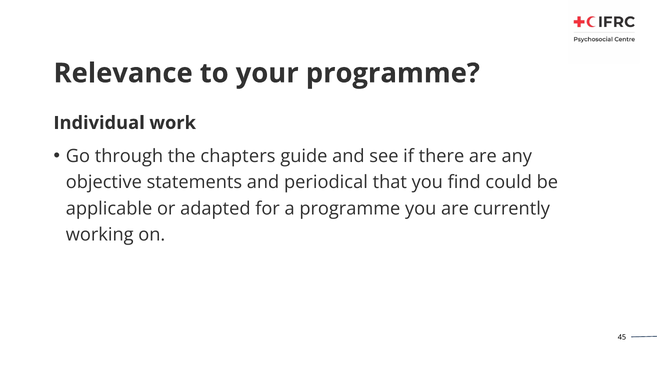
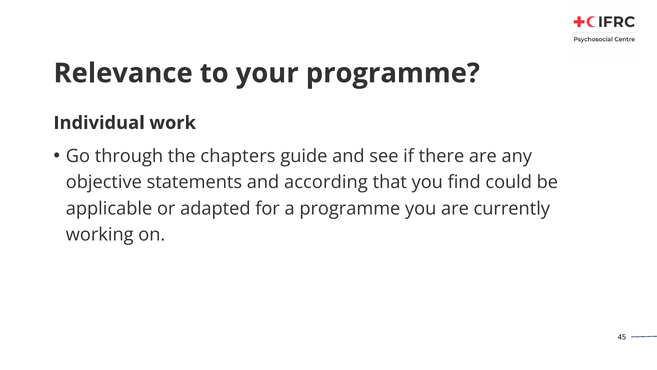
periodical: periodical -> according
